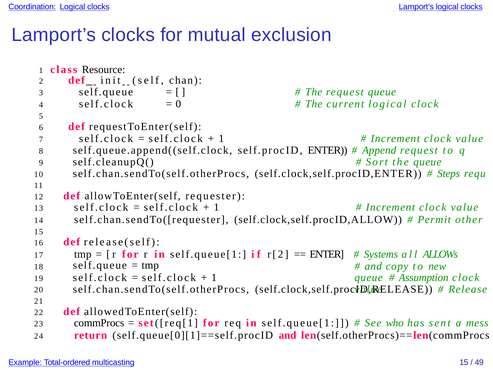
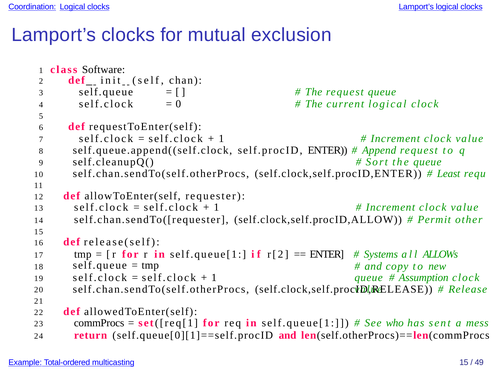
Resource: Resource -> Software
Steps: Steps -> Least
